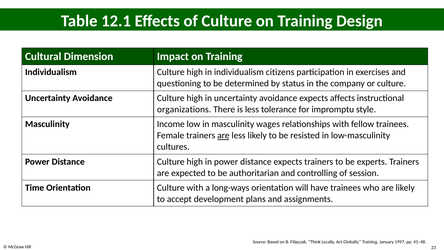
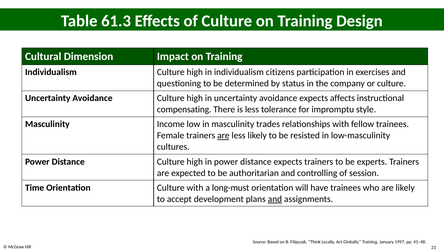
12.1: 12.1 -> 61.3
organizations: organizations -> compensating
wages: wages -> trades
long-ways: long-ways -> long-must
and at (275, 199) underline: none -> present
